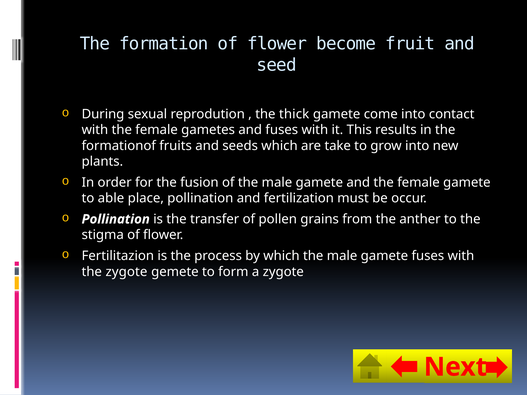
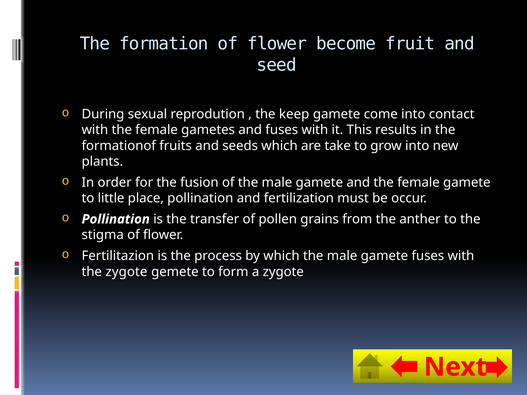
thick: thick -> keep
able: able -> little
